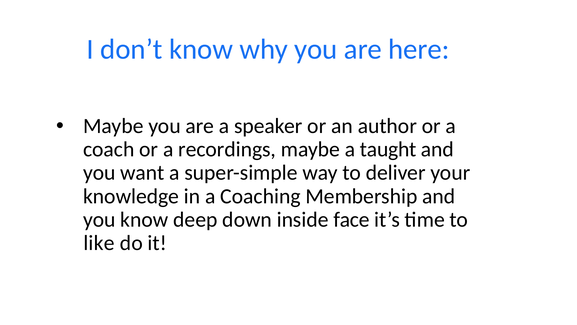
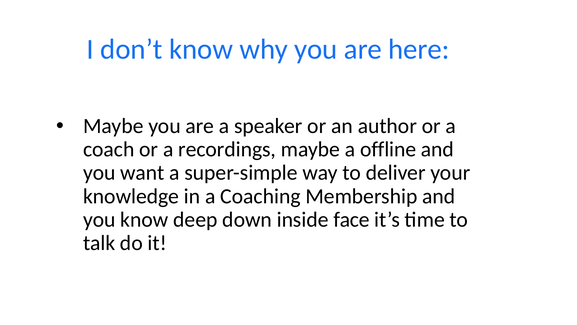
taught: taught -> offline
like: like -> talk
